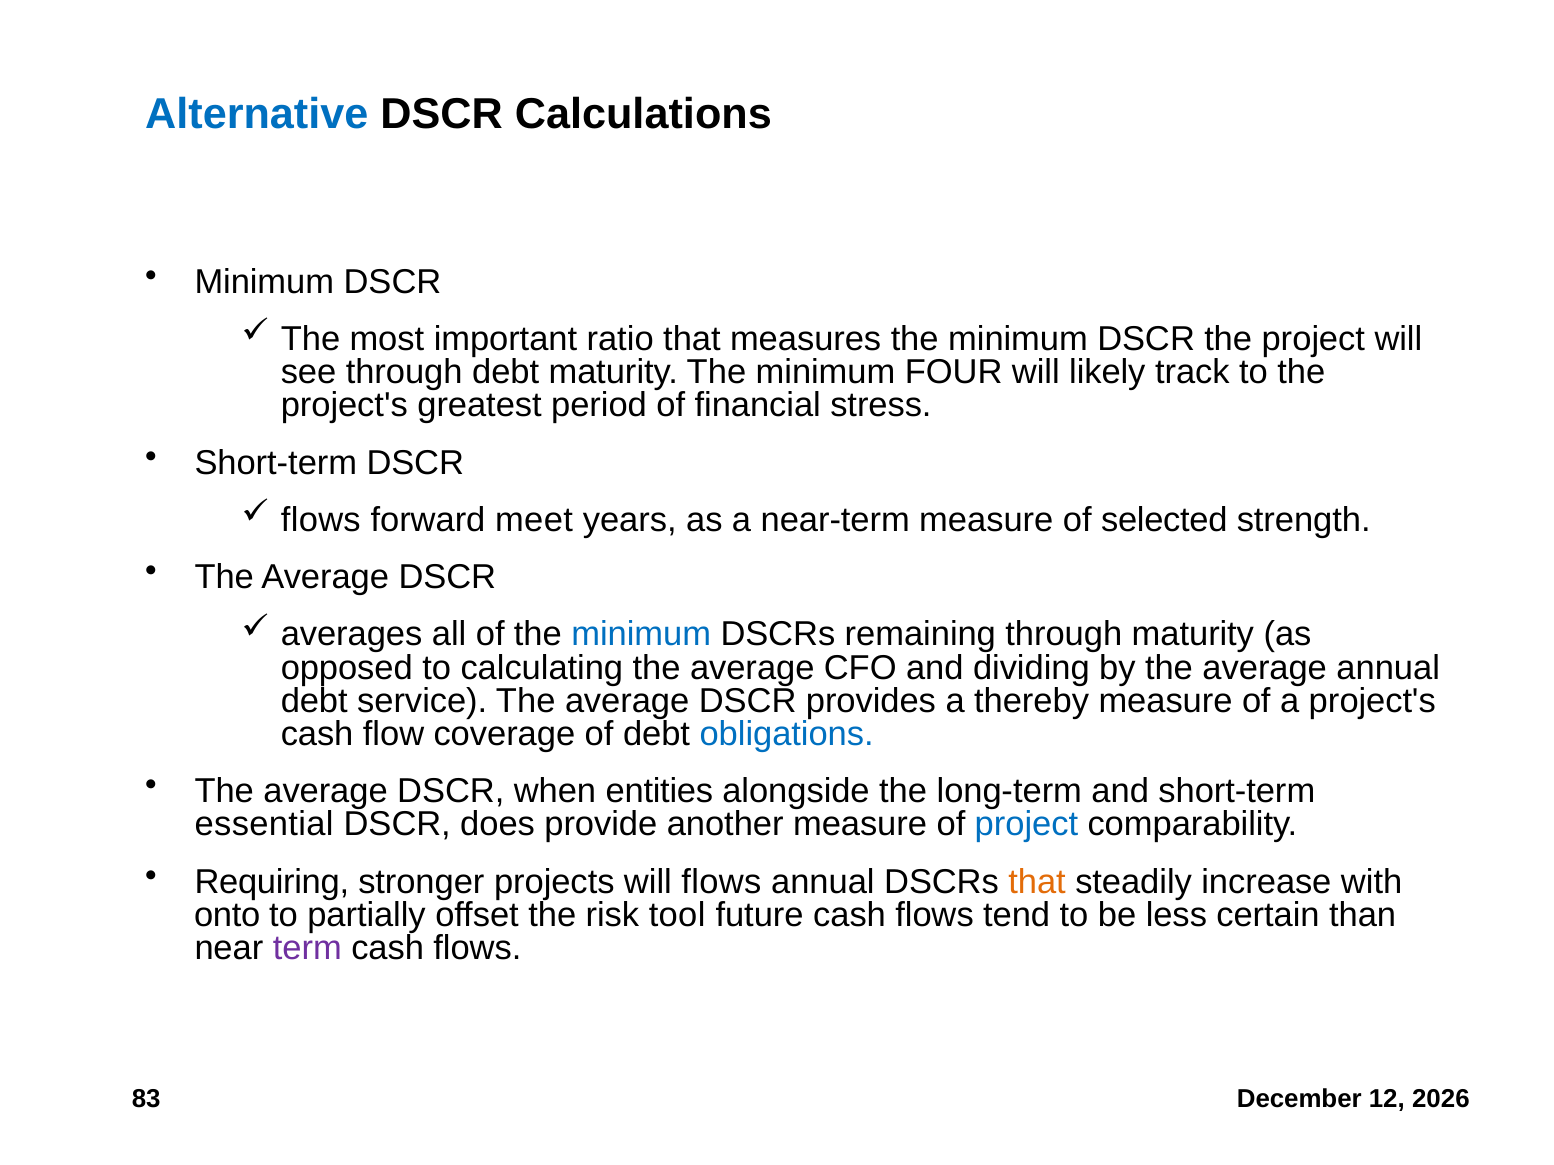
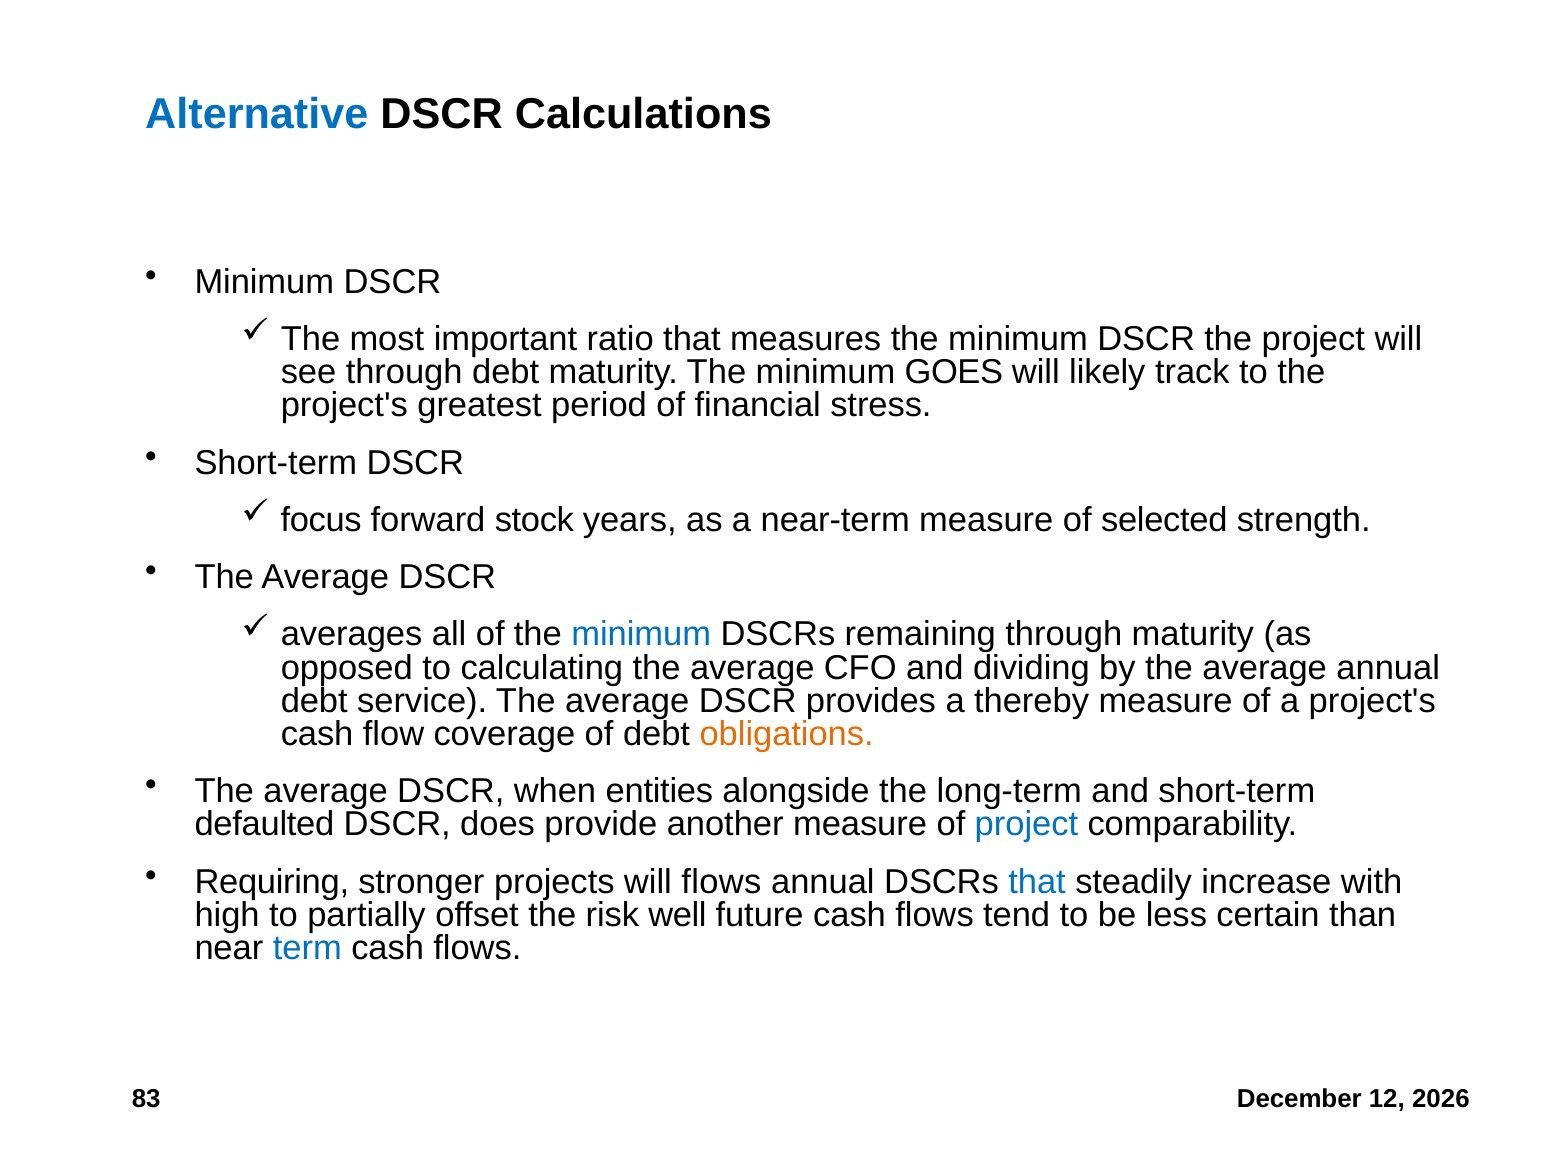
FOUR: FOUR -> GOES
flows at (321, 520): flows -> focus
meet: meet -> stock
obligations colour: blue -> orange
essential: essential -> defaulted
that at (1037, 882) colour: orange -> blue
onto: onto -> high
tool: tool -> well
term colour: purple -> blue
